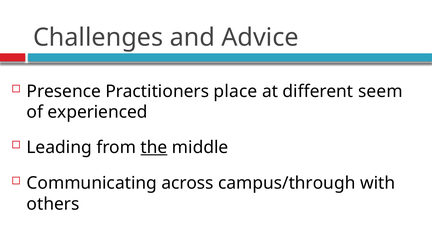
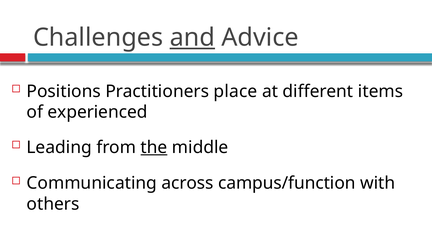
and underline: none -> present
Presence: Presence -> Positions
seem: seem -> items
campus/through: campus/through -> campus/function
